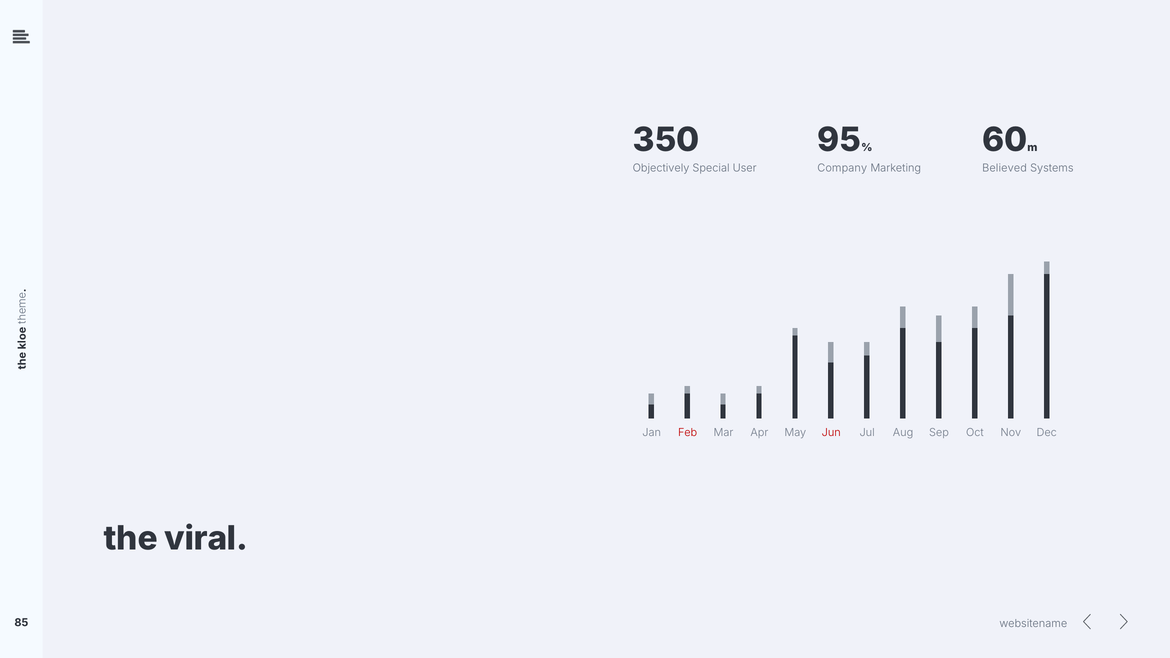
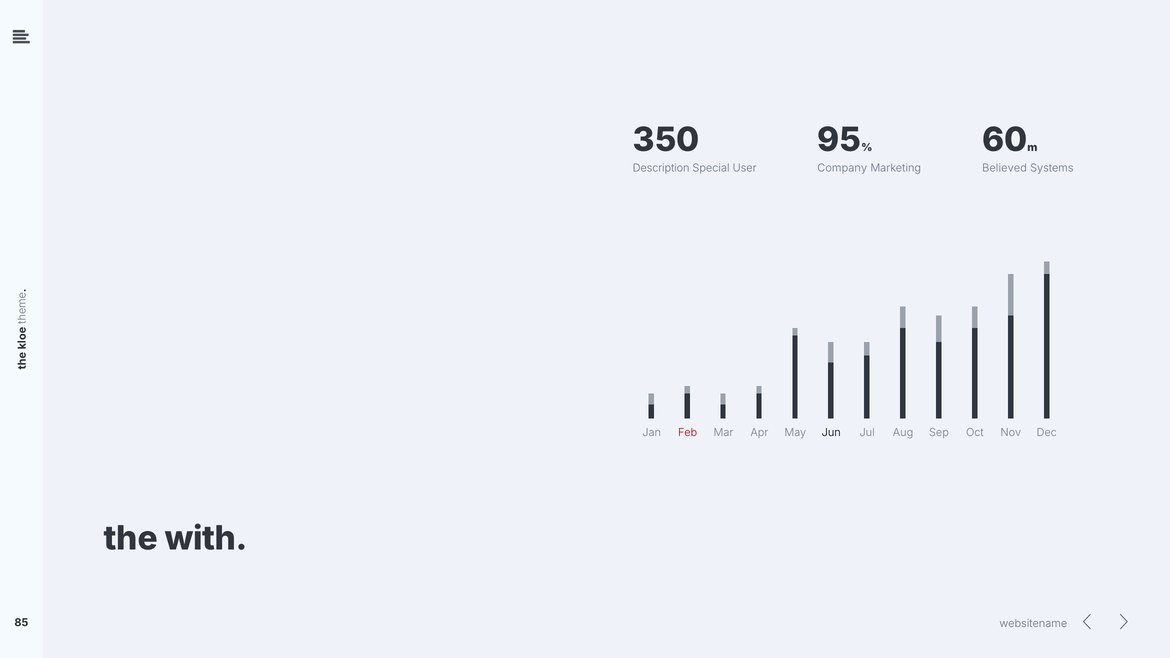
Objectively: Objectively -> Description
Jun colour: red -> black
viral: viral -> with
